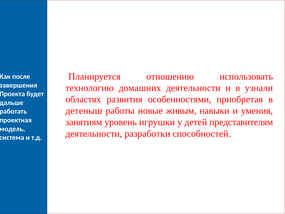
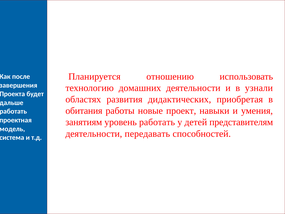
особенностями: особенностями -> дидактических
детеныш: детеныш -> обитания
живым: живым -> проект
уровень игрушки: игрушки -> работать
разработки: разработки -> передавать
